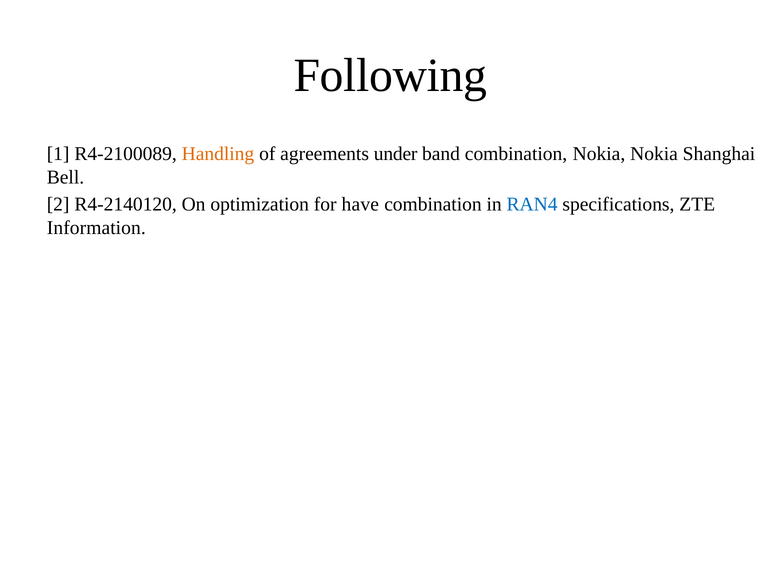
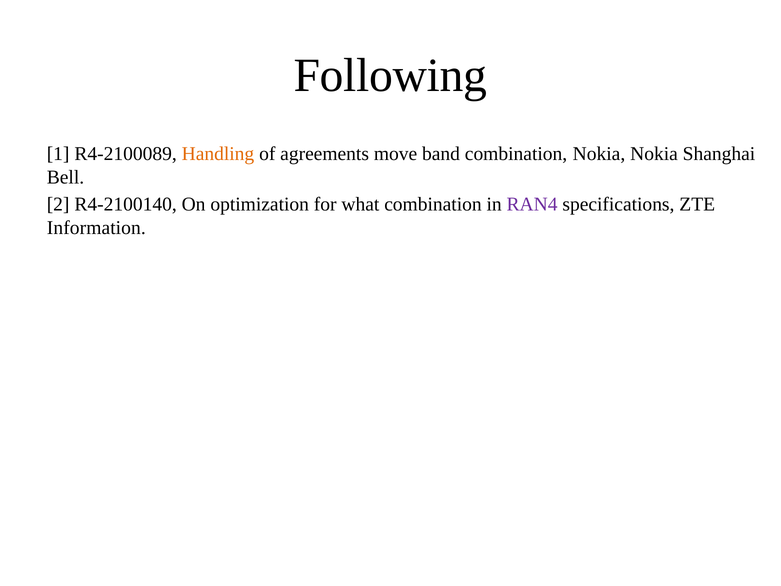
under: under -> move
R4-2140120: R4-2140120 -> R4-2100140
have: have -> what
RAN4 colour: blue -> purple
